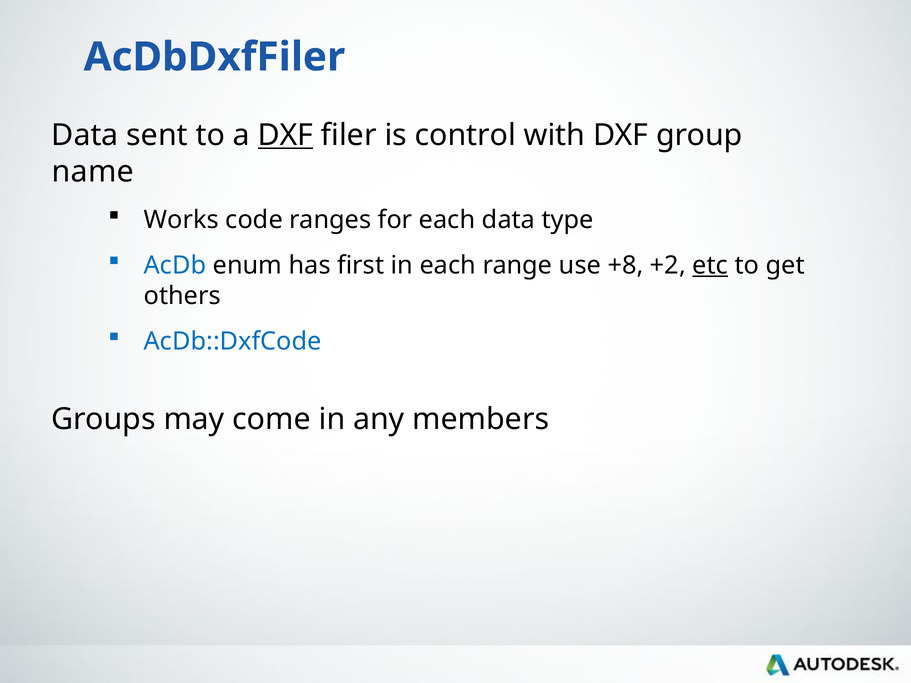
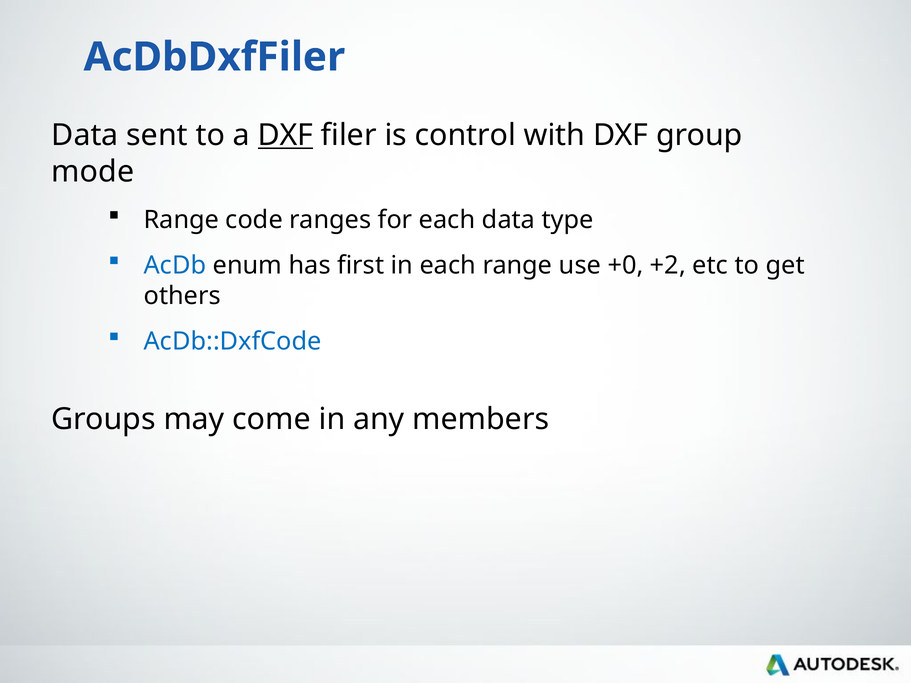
name: name -> mode
Works at (181, 220): Works -> Range
+8: +8 -> +0
etc underline: present -> none
